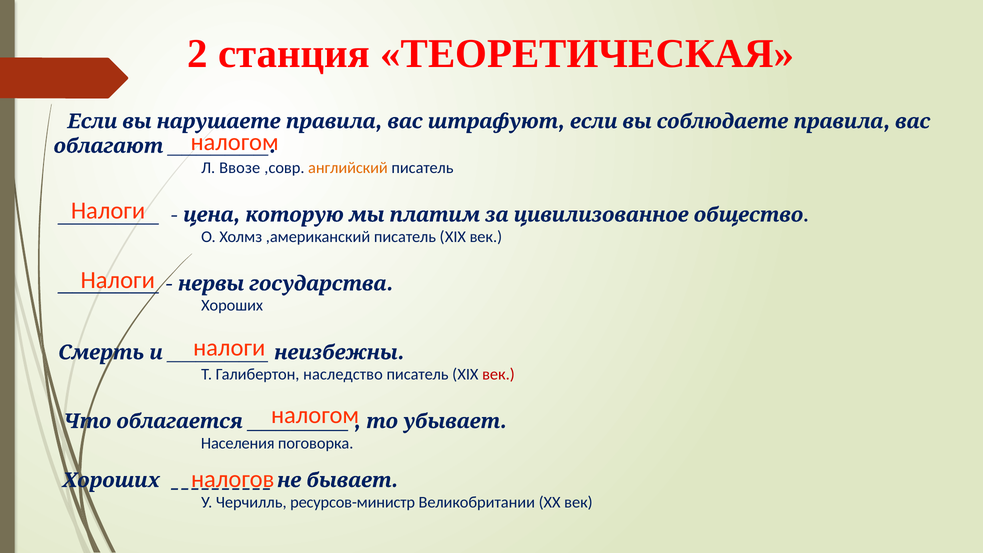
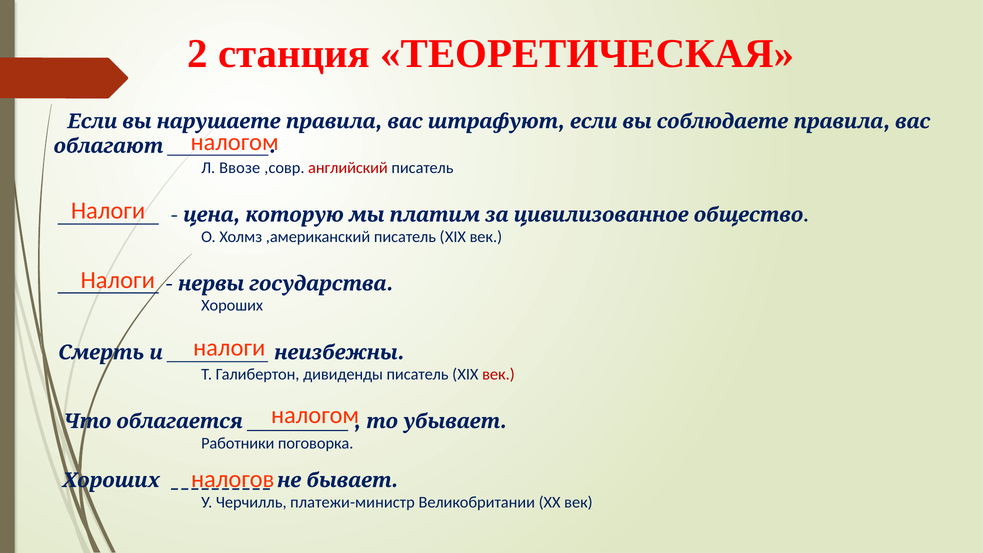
английский colour: orange -> red
наследство: наследство -> дивиденды
Населения: Населения -> Работники
ресурсов-министр: ресурсов-министр -> платежи-министр
